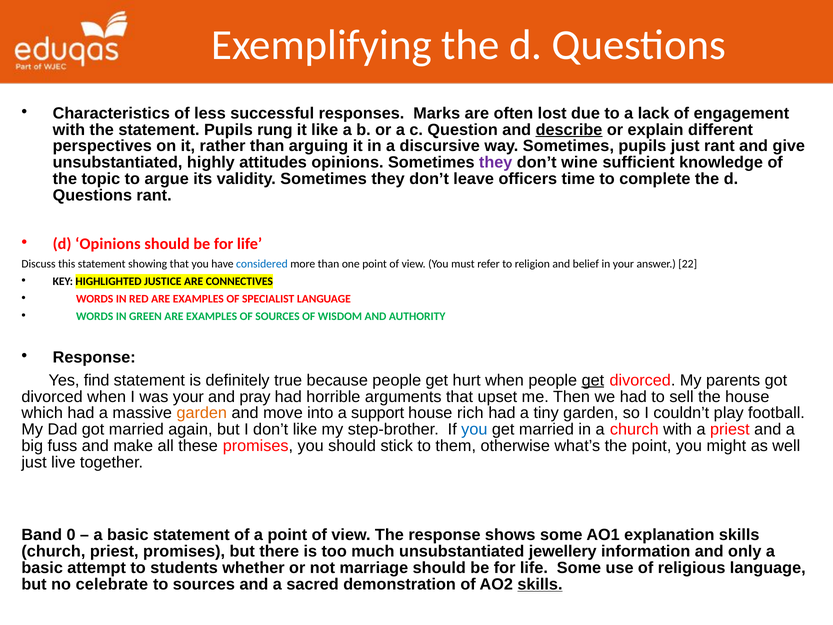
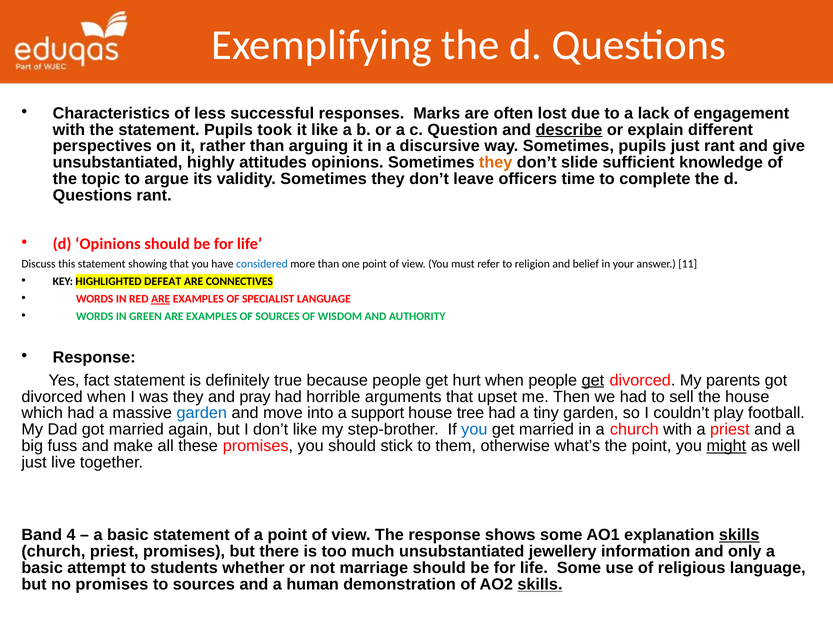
rung: rung -> took
they at (496, 162) colour: purple -> orange
wine: wine -> slide
22: 22 -> 11
JUSTICE: JUSTICE -> DEFEAT
ARE at (161, 299) underline: none -> present
find: find -> fact
was your: your -> they
garden at (202, 413) colour: orange -> blue
rich: rich -> tree
might underline: none -> present
0: 0 -> 4
skills at (739, 535) underline: none -> present
no celebrate: celebrate -> promises
sacred: sacred -> human
